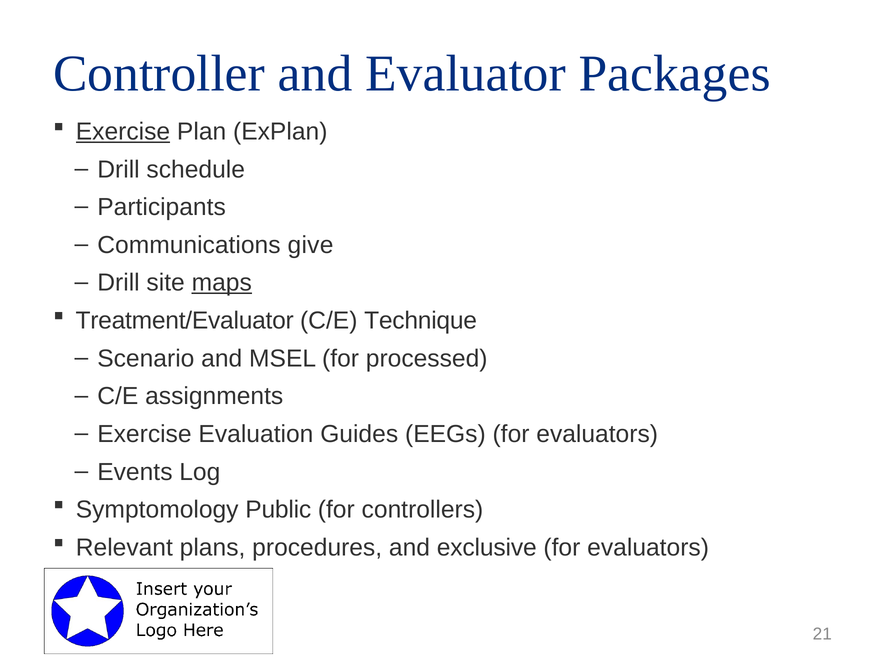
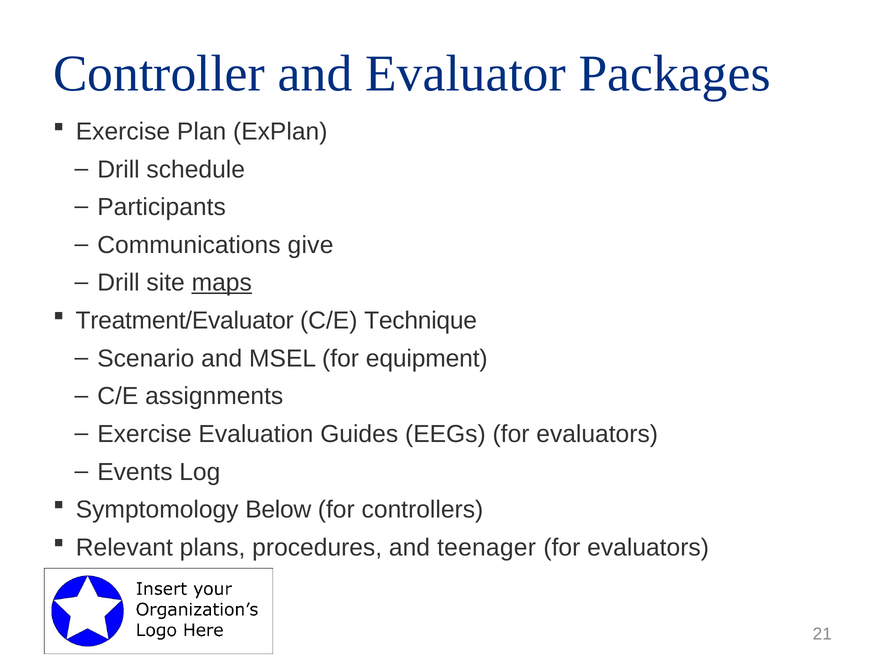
Exercise at (123, 132) underline: present -> none
processed: processed -> equipment
Public: Public -> Below
exclusive: exclusive -> teenager
